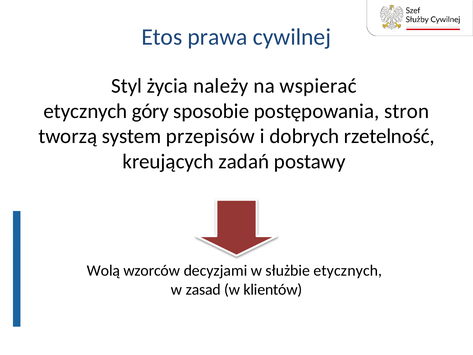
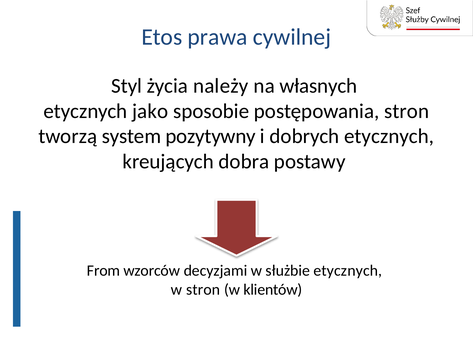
wspierać: wspierać -> własnych
góry: góry -> jako
przepisów: przepisów -> pozytywny
dobrych rzetelność: rzetelność -> etycznych
zadań: zadań -> dobra
Wolą: Wolą -> From
w zasad: zasad -> stron
